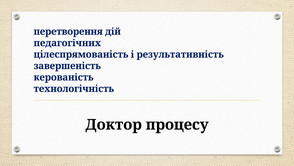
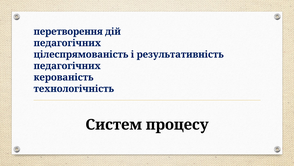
завершеність at (67, 66): завершеність -> педагогічних
Доктор: Доктор -> Систем
